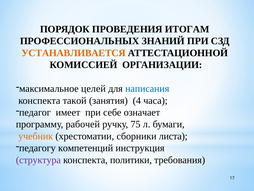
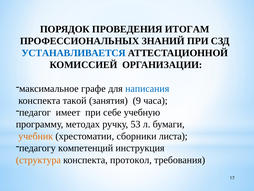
УСТАНАВЛИВАЕТСЯ colour: orange -> blue
целей: целей -> графе
4: 4 -> 9
означает: означает -> учебную
рабочей: рабочей -> методах
75: 75 -> 53
структура colour: purple -> orange
политики: политики -> протокол
